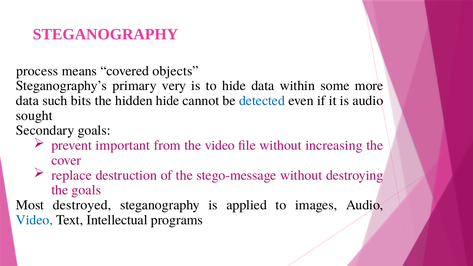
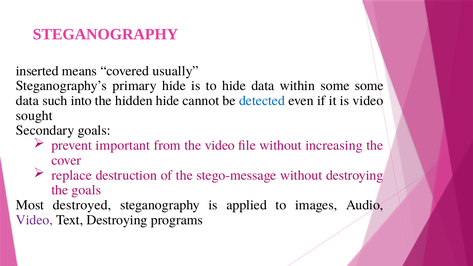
process: process -> inserted
objects: objects -> usually
primary very: very -> hide
some more: more -> some
bits: bits -> into
is audio: audio -> video
Video at (34, 220) colour: blue -> purple
Text Intellectual: Intellectual -> Destroying
